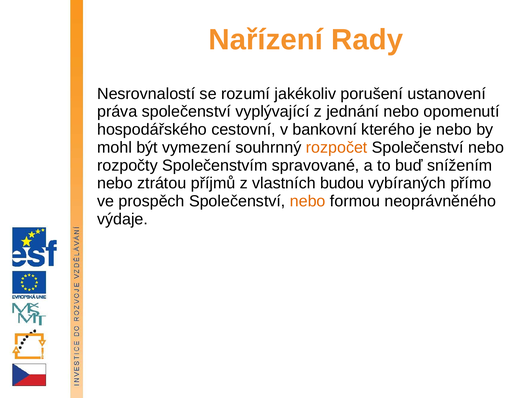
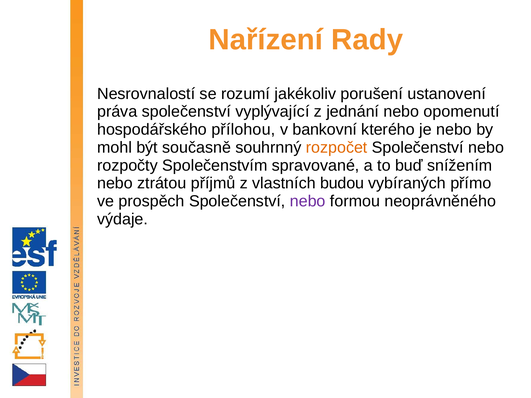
cestovní: cestovní -> přílohou
vymezení: vymezení -> současně
nebo at (308, 201) colour: orange -> purple
